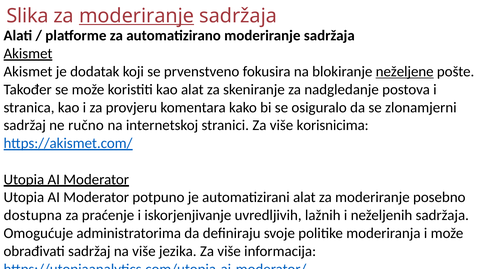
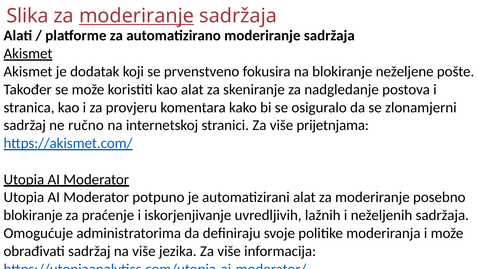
neželjene underline: present -> none
korisnicima: korisnicima -> prijetnjama
dostupna at (33, 215): dostupna -> blokiranje
